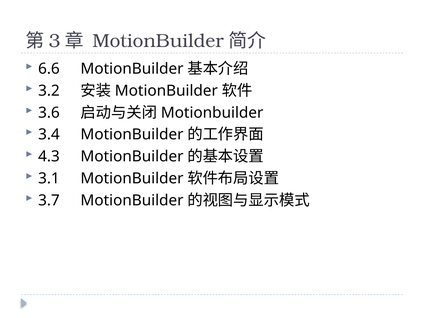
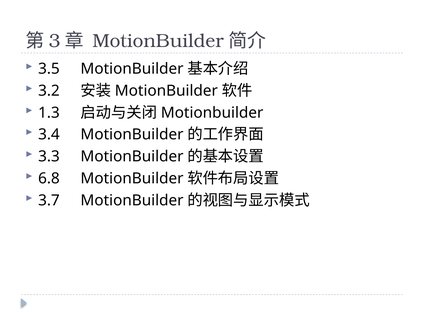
6.6: 6.6 -> 3.5
3.6: 3.6 -> 1.3
4.3: 4.3 -> 3.3
3.1: 3.1 -> 6.8
